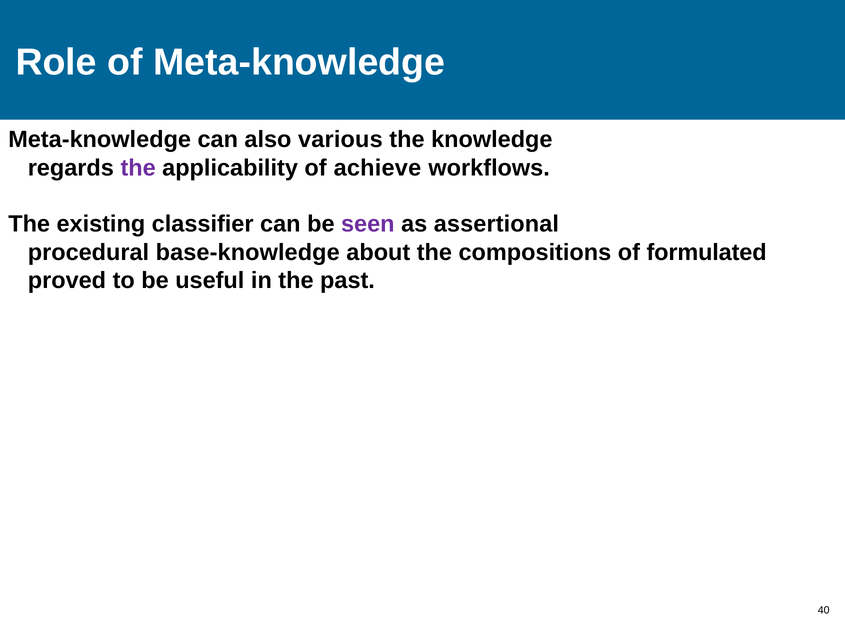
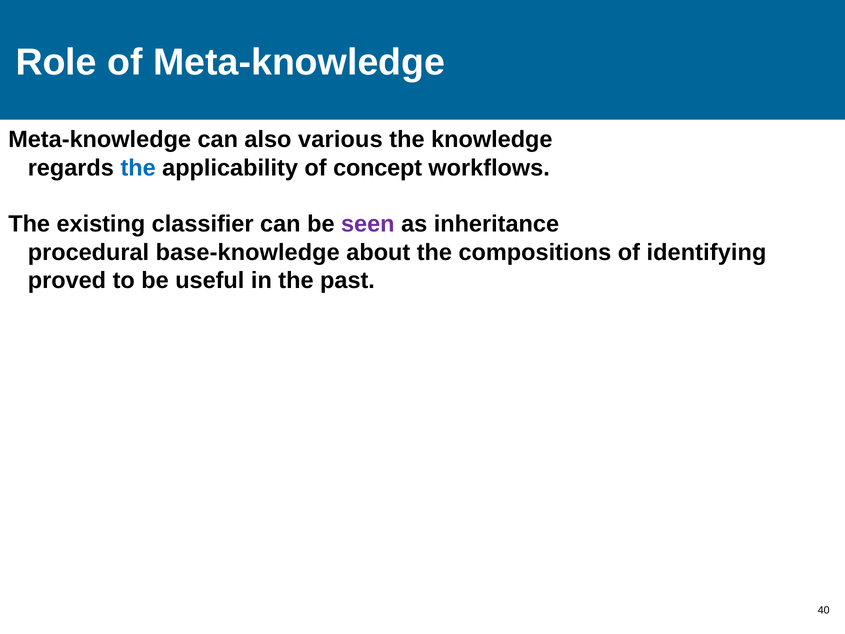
the at (138, 168) colour: purple -> blue
achieve: achieve -> concept
assertional: assertional -> inheritance
formulated: formulated -> identifying
